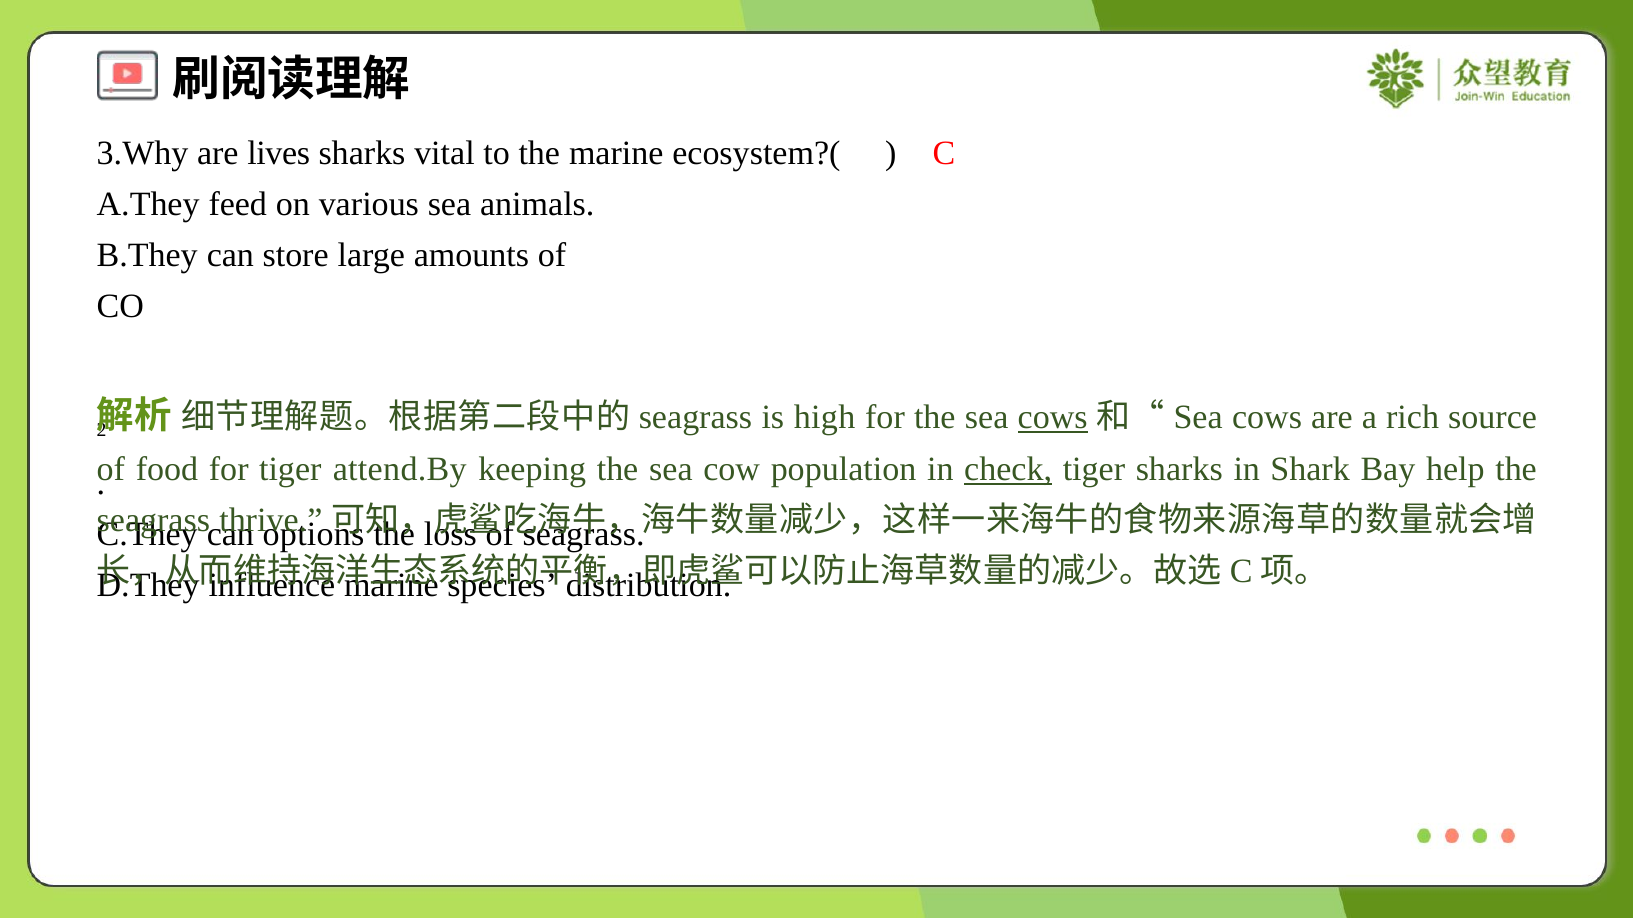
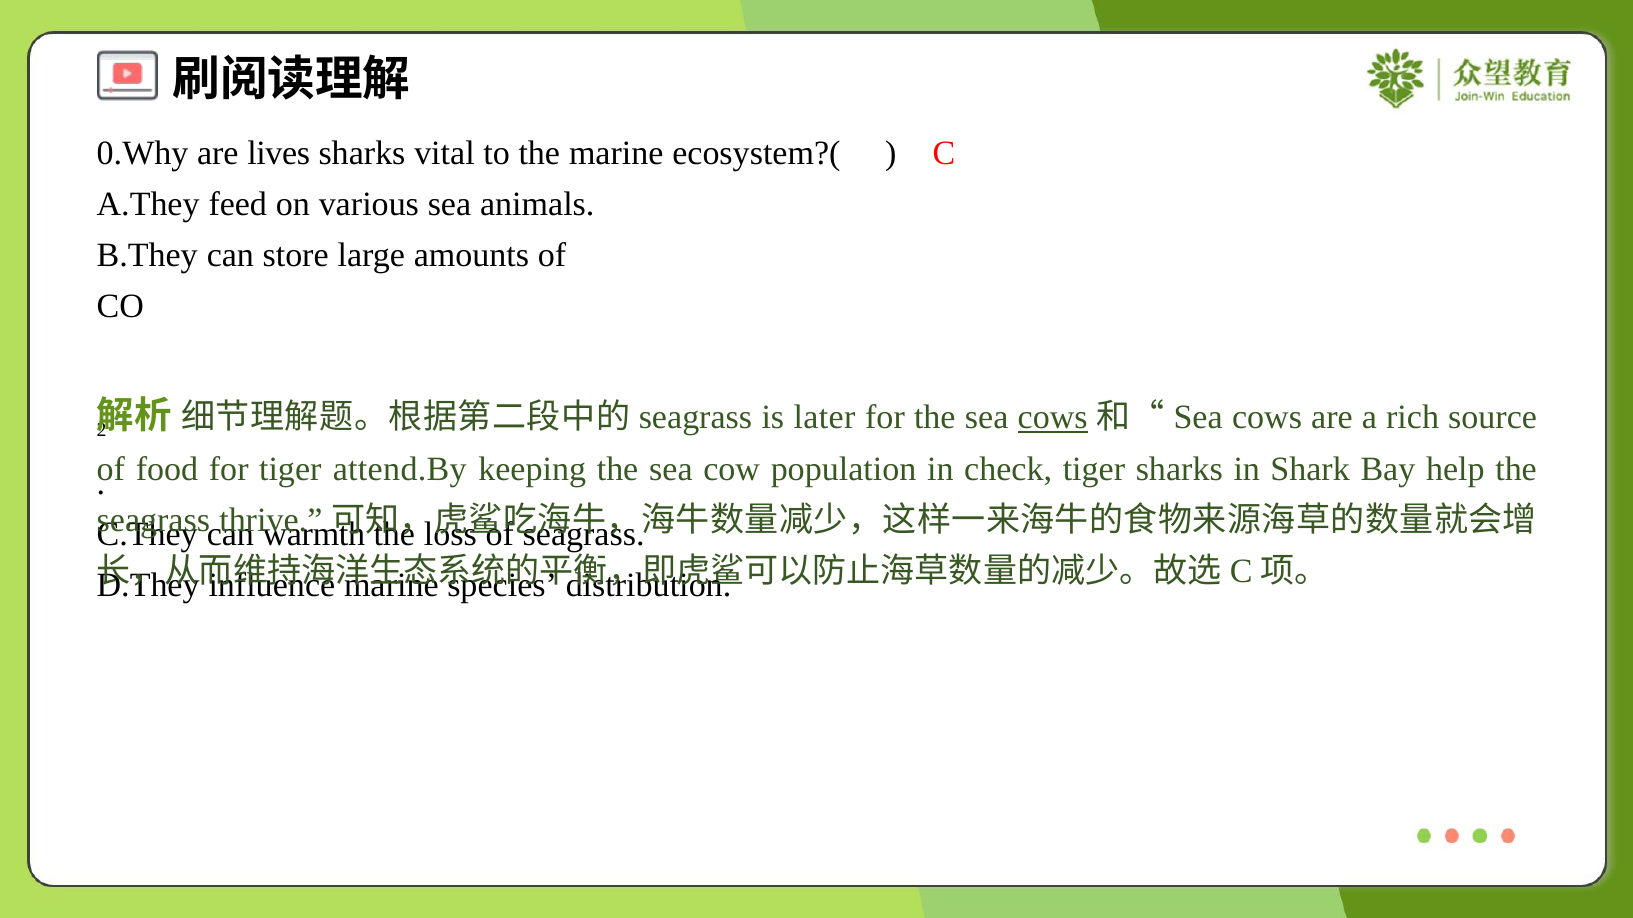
3.Why: 3.Why -> 0.Why
high: high -> later
check underline: present -> none
options: options -> warmth
